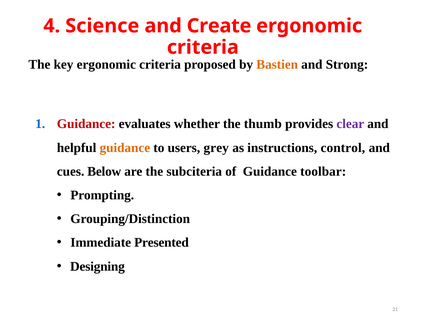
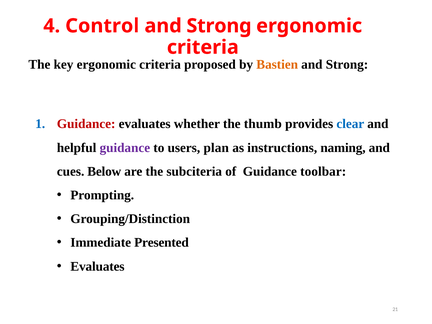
Science: Science -> Control
Create at (219, 26): Create -> Strong
clear colour: purple -> blue
guidance at (125, 148) colour: orange -> purple
grey: grey -> plan
control: control -> naming
Designing at (97, 266): Designing -> Evaluates
